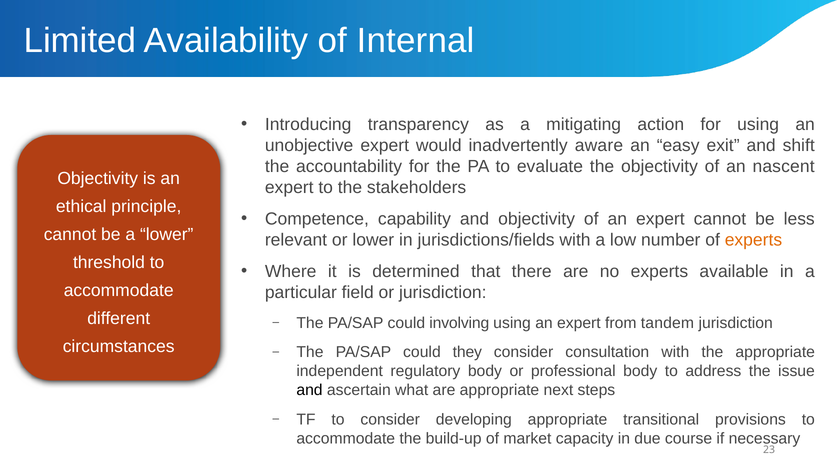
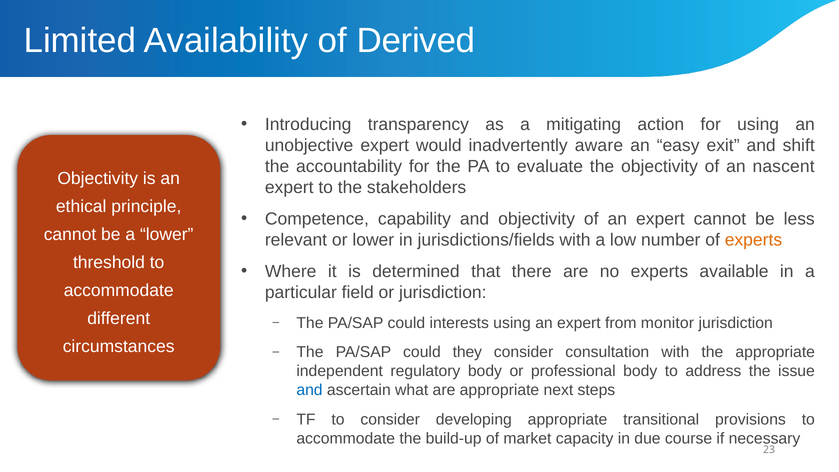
Internal: Internal -> Derived
involving: involving -> interests
tandem: tandem -> monitor
and at (310, 390) colour: black -> blue
